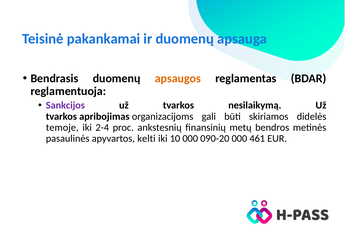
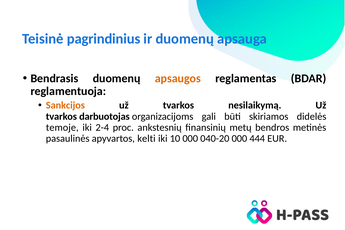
pakankamai: pakankamai -> pagrindinius
Sankcijos colour: purple -> orange
apribojimas: apribojimas -> darbuotojas
090-20: 090-20 -> 040-20
461: 461 -> 444
